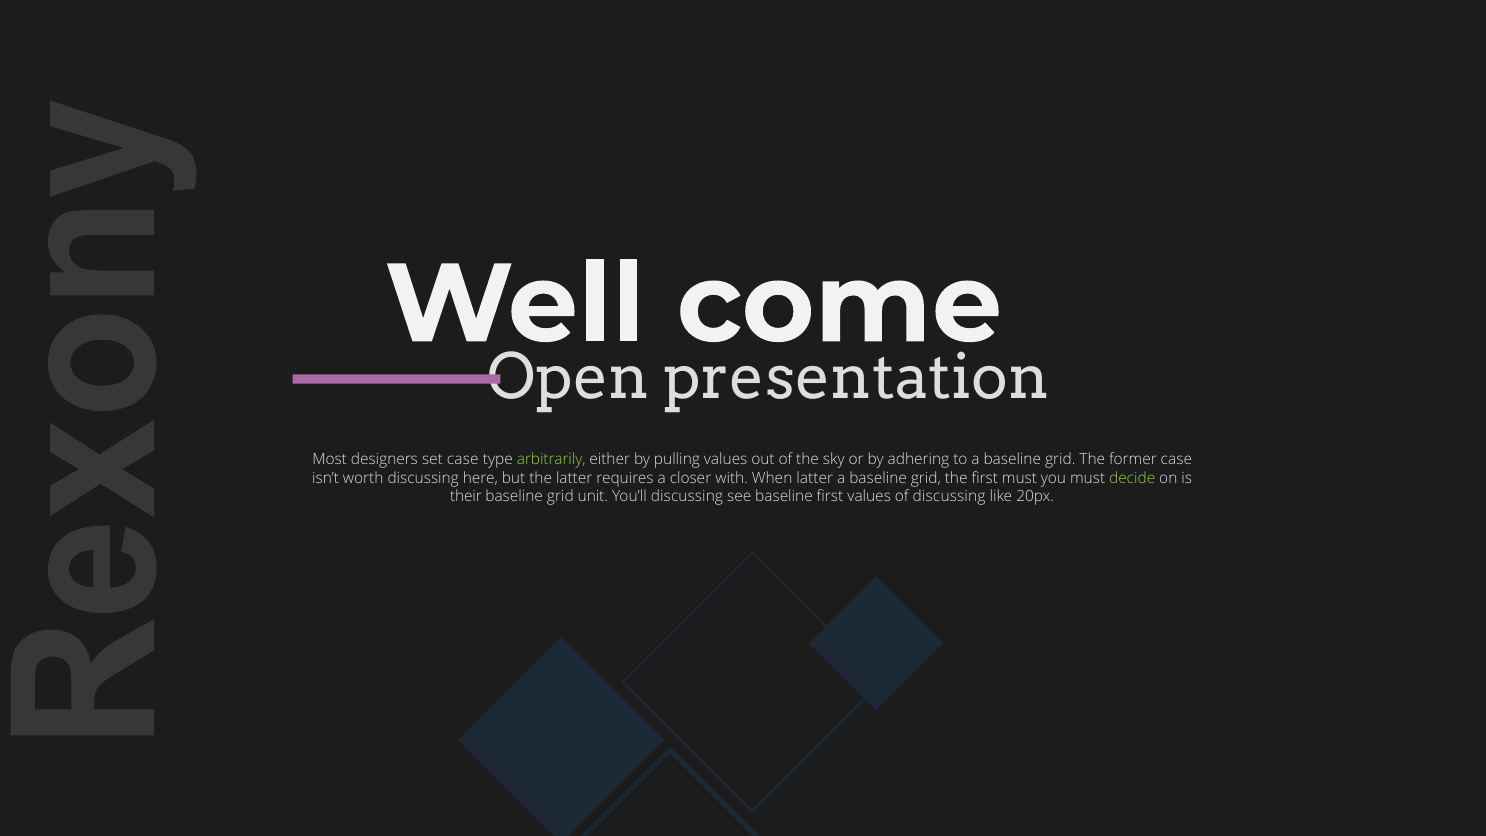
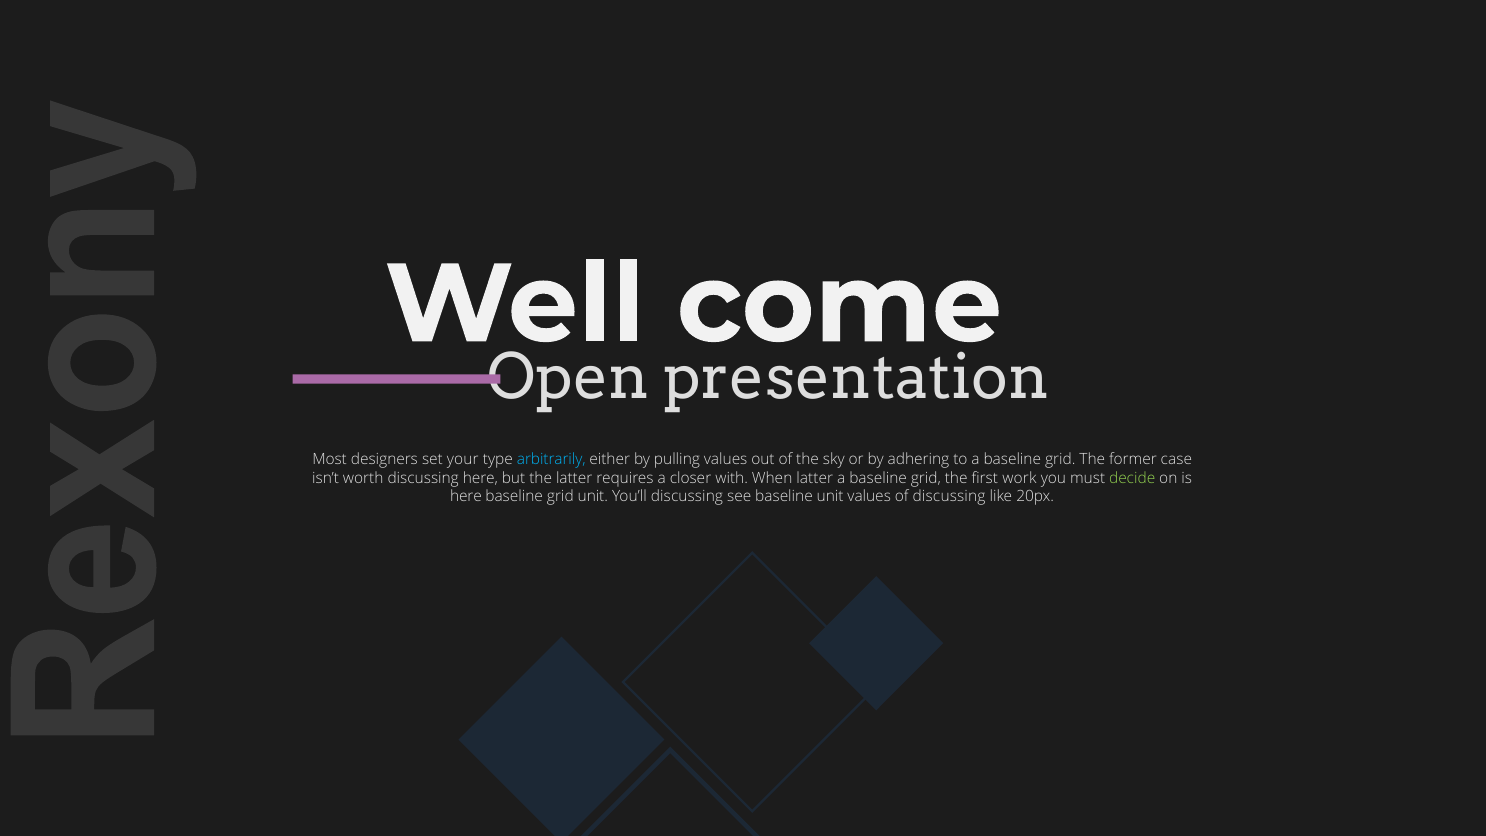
set case: case -> your
arbitrarily colour: light green -> light blue
first must: must -> work
their at (466, 497): their -> here
baseline first: first -> unit
